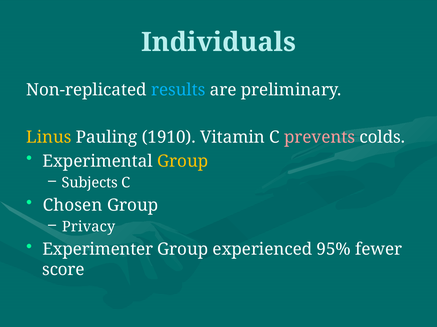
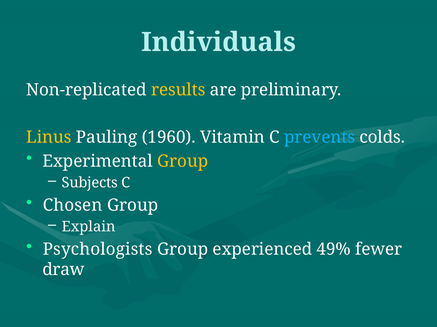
results colour: light blue -> yellow
1910: 1910 -> 1960
prevents colour: pink -> light blue
Privacy: Privacy -> Explain
Experimenter: Experimenter -> Psychologists
95%: 95% -> 49%
score: score -> draw
